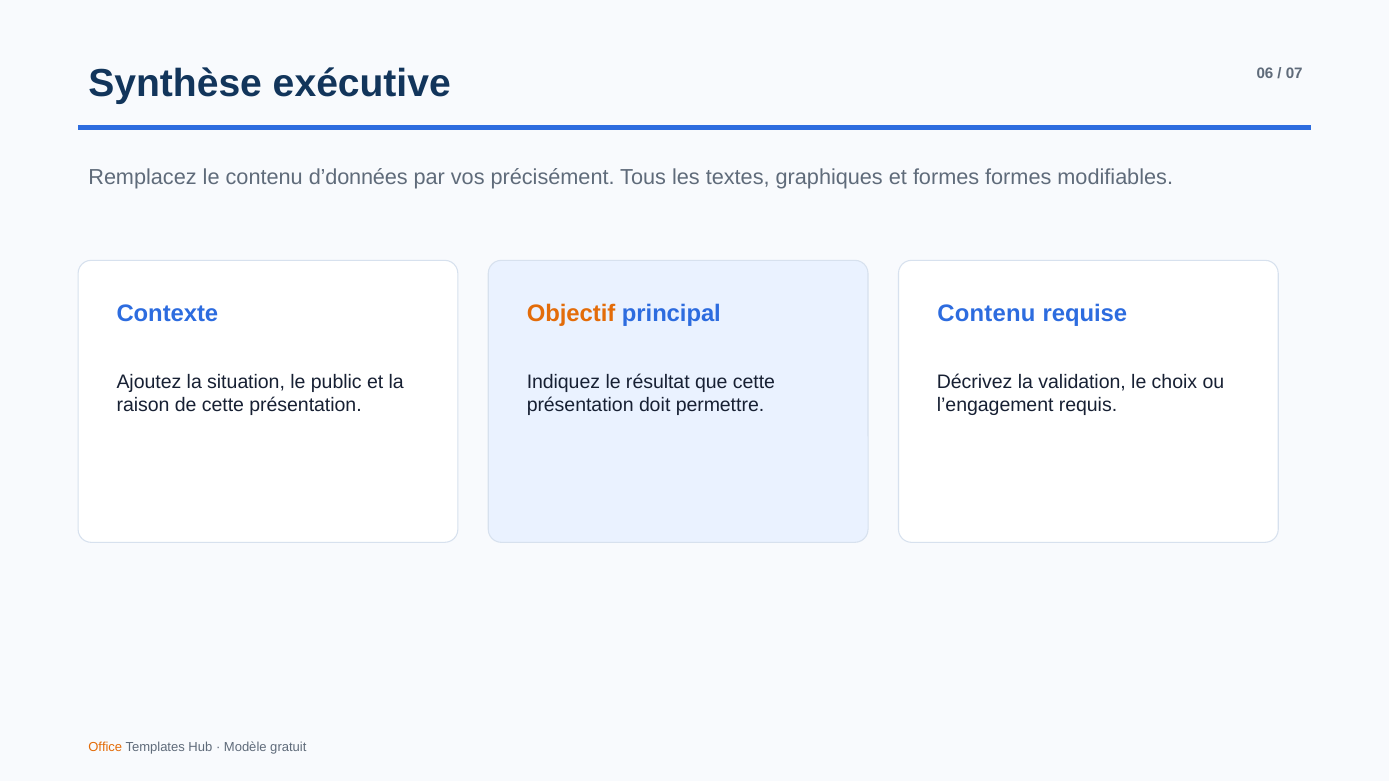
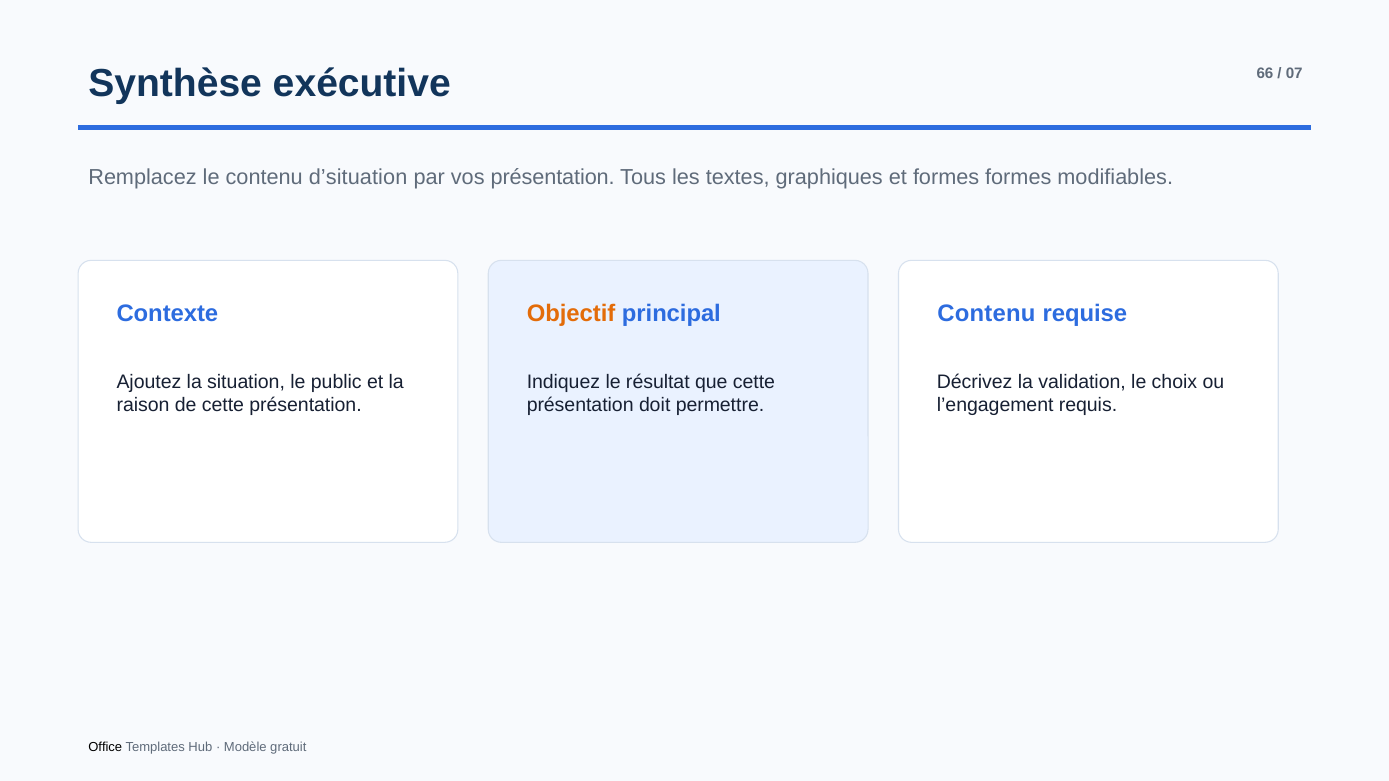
06: 06 -> 66
d’données: d’données -> d’situation
vos précisément: précisément -> présentation
Office colour: orange -> black
